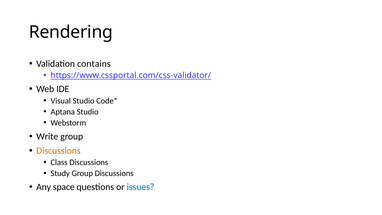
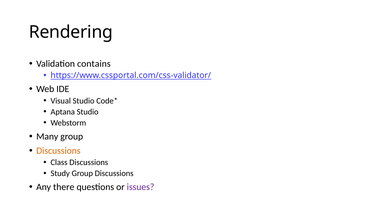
Write: Write -> Many
space: space -> there
issues colour: blue -> purple
